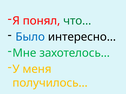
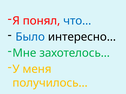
что… colour: green -> blue
